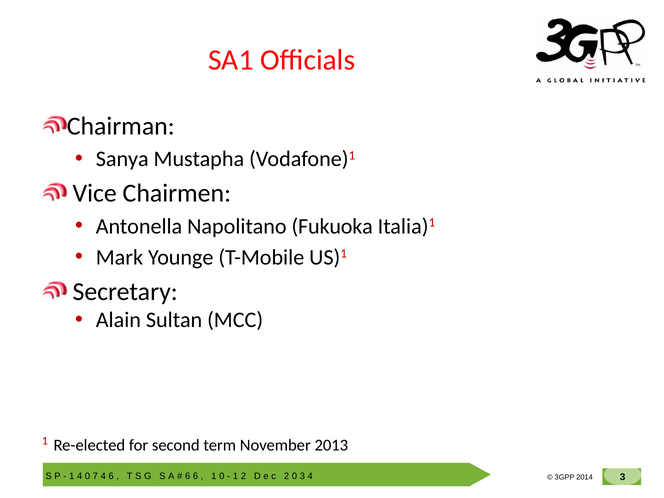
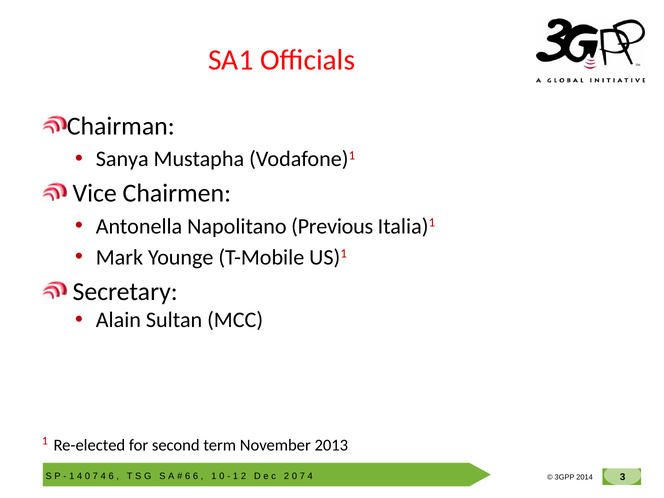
Fukuoka: Fukuoka -> Previous
3 at (302, 476): 3 -> 7
